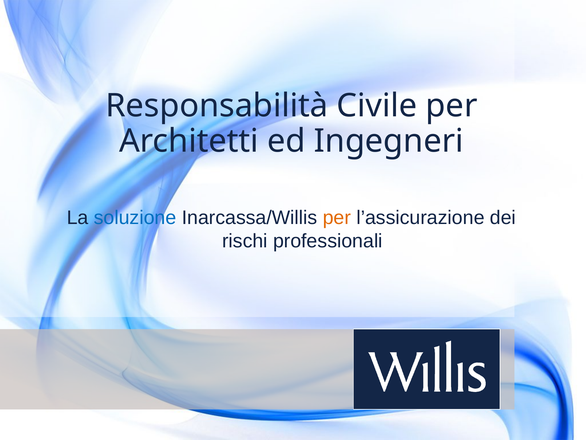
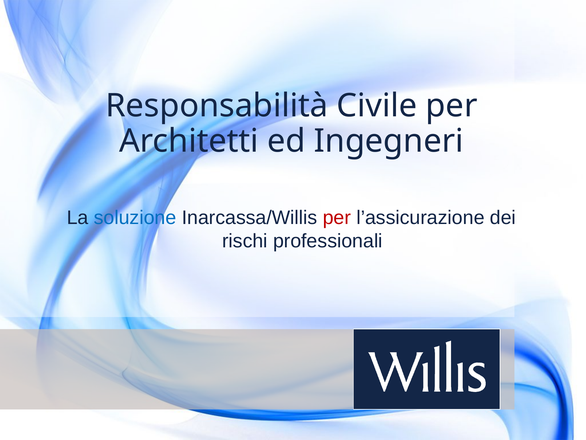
per at (337, 217) colour: orange -> red
